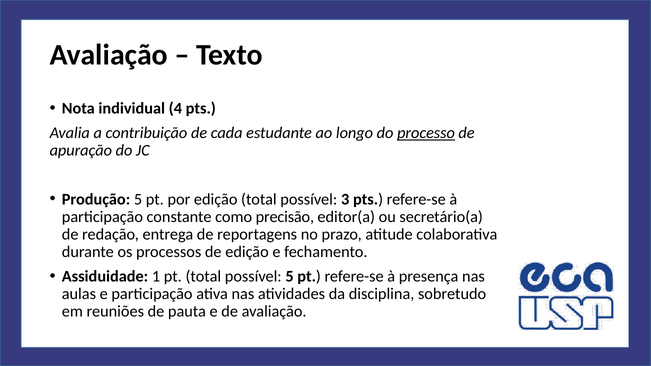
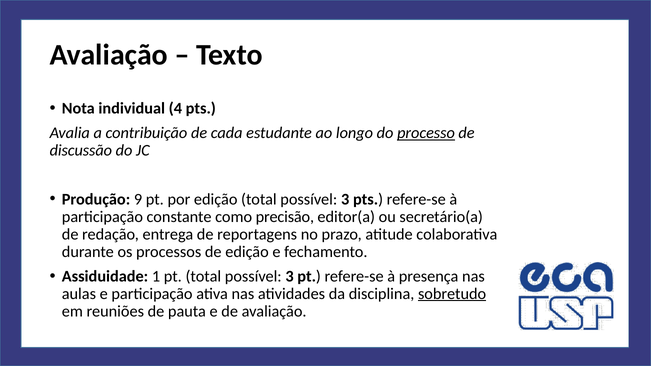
apuração: apuração -> discussão
Produção 5: 5 -> 9
pt total possível 5: 5 -> 3
sobretudo underline: none -> present
